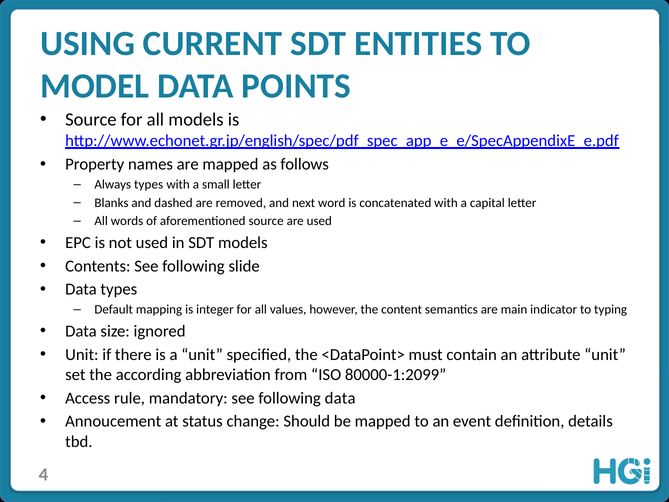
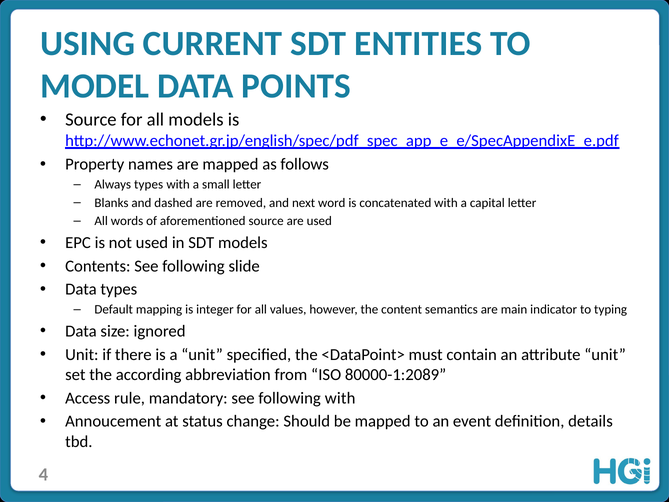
80000-1:2099: 80000-1:2099 -> 80000-1:2089
following data: data -> with
